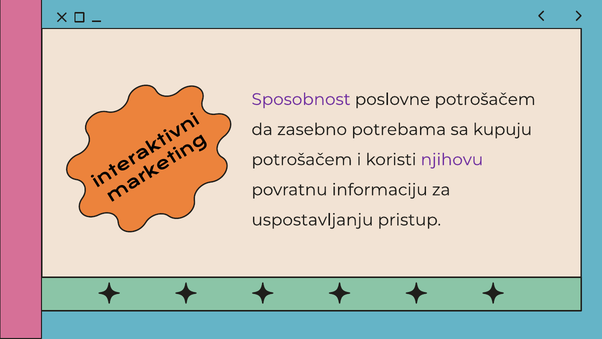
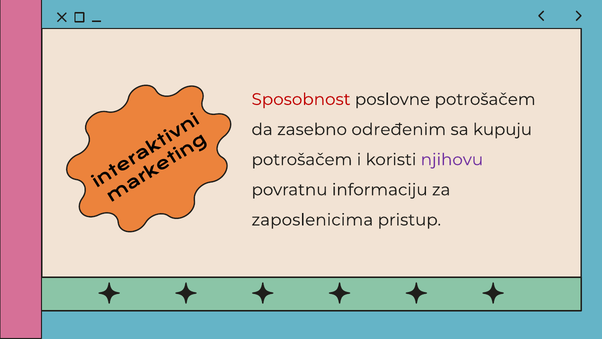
Sposobnost colour: purple -> red
potrebama: potrebama -> određenim
uspostavljanju: uspostavljanju -> zaposlenicima
